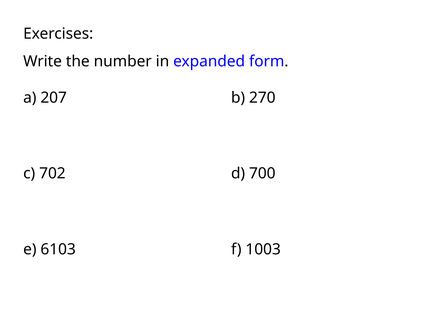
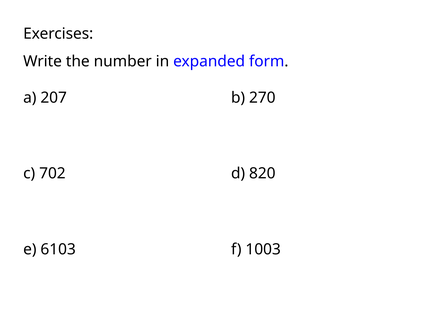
700: 700 -> 820
